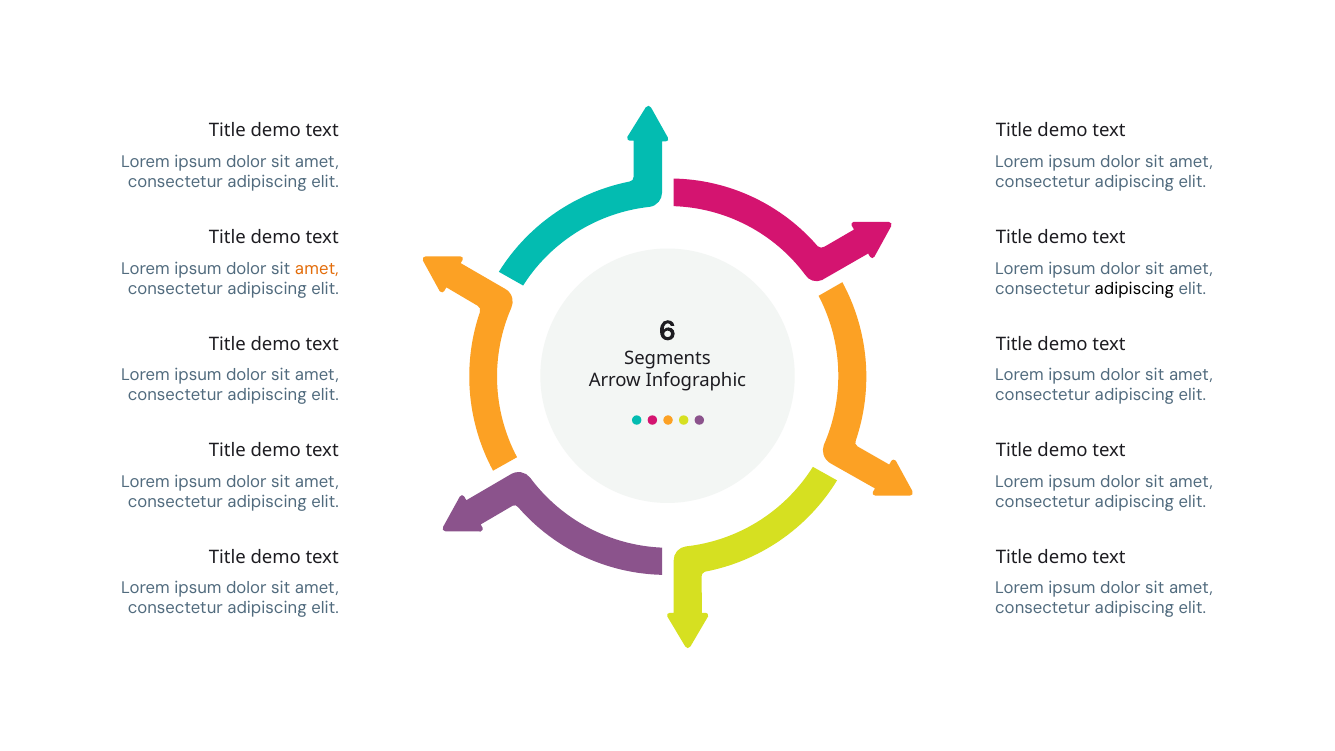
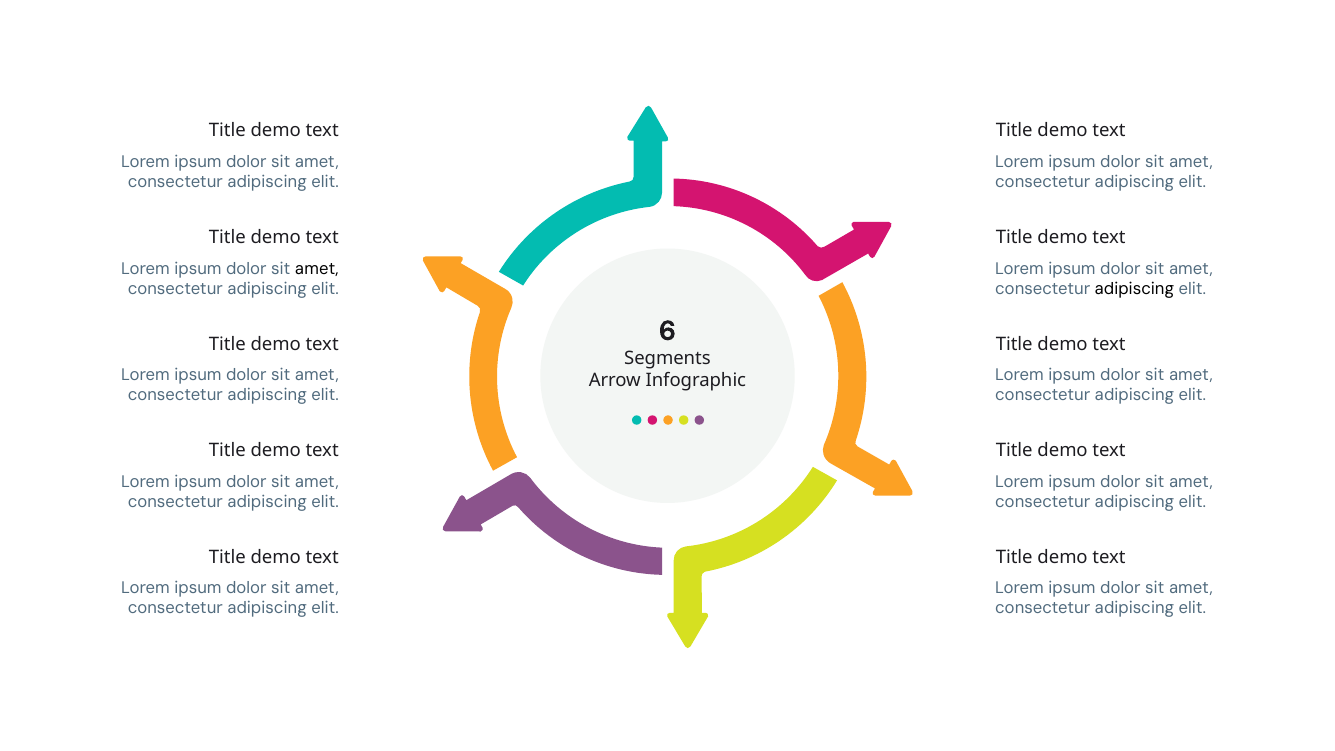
amet at (317, 269) colour: orange -> black
